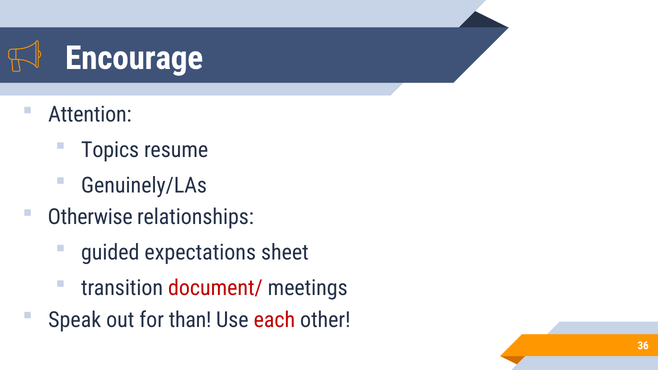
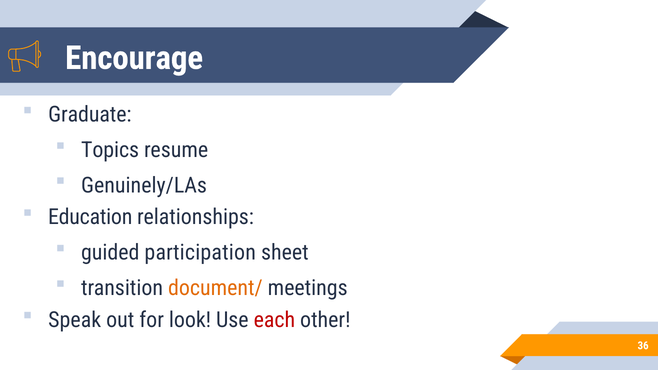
Attention: Attention -> Graduate
Otherwise: Otherwise -> Education
expectations: expectations -> participation
document/ colour: red -> orange
than: than -> look
